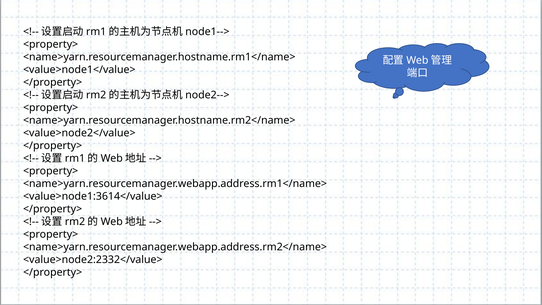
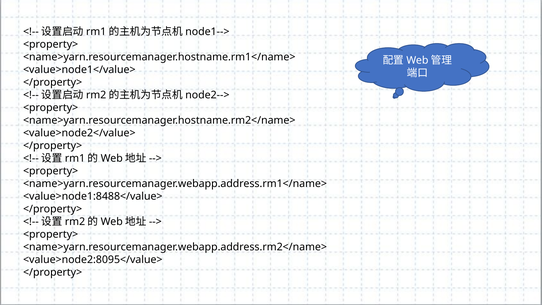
<value>node1:3614</value>: <value>node1:3614</value> -> <value>node1:8488</value>
<value>node2:2332</value>: <value>node2:2332</value> -> <value>node2:8095</value>
